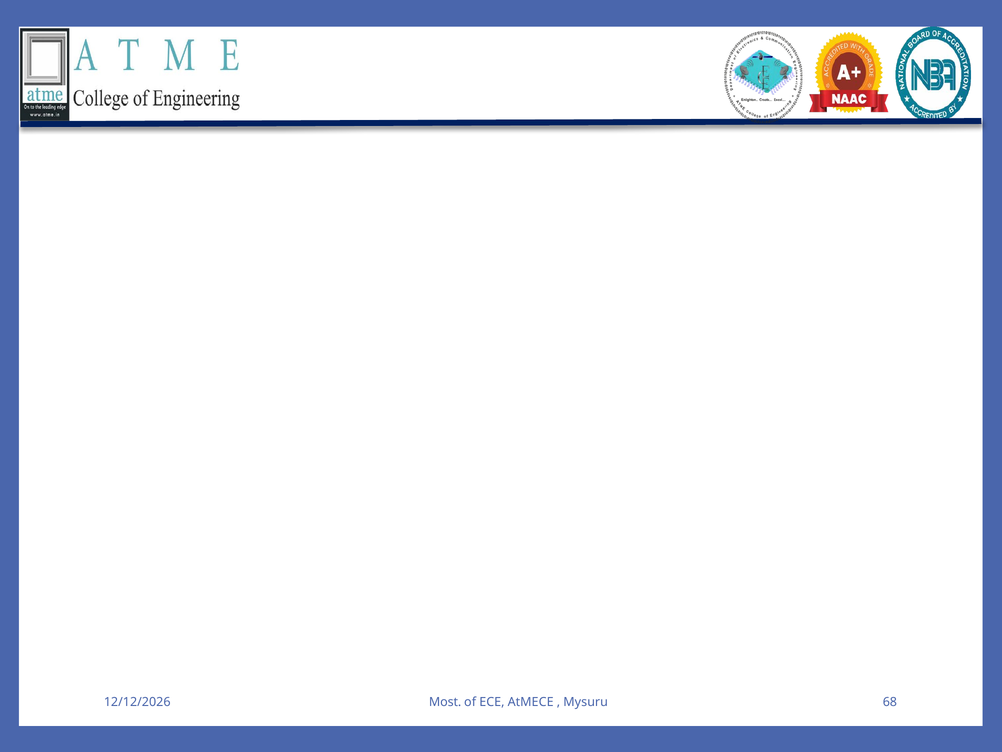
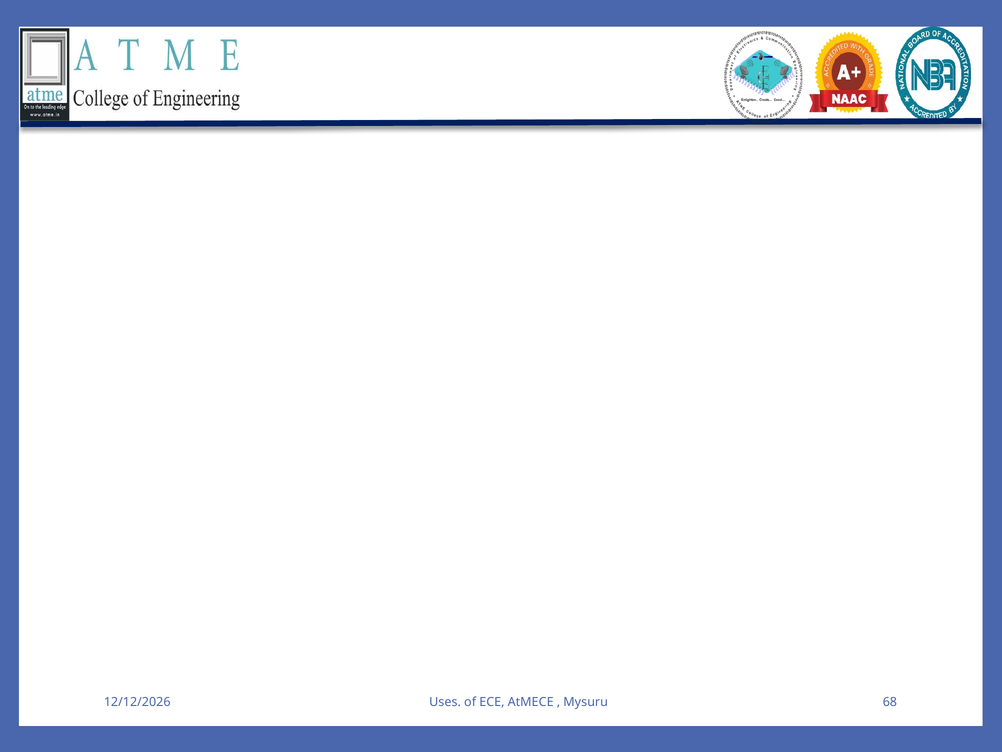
Most: Most -> Uses
